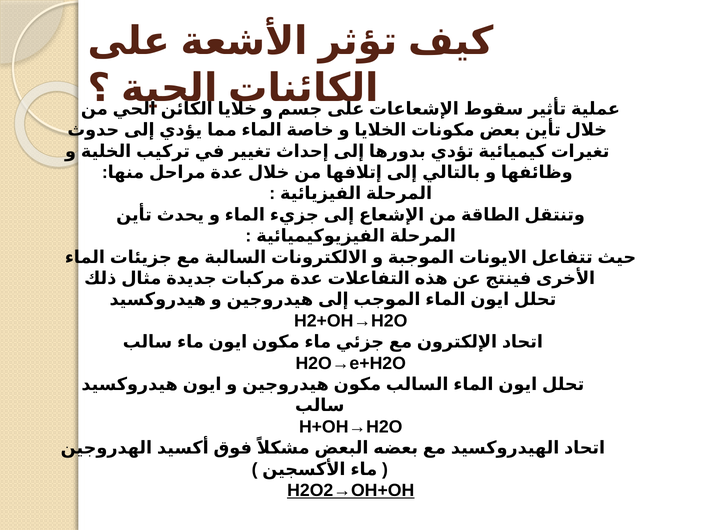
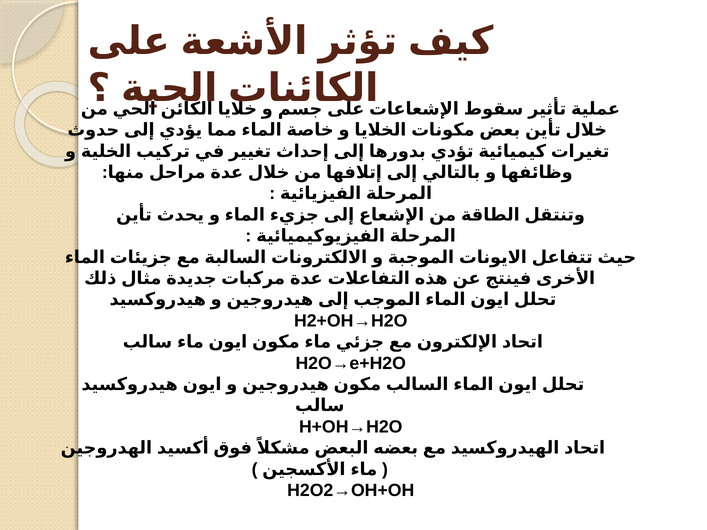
H2O2→OH+OH underline: present -> none
